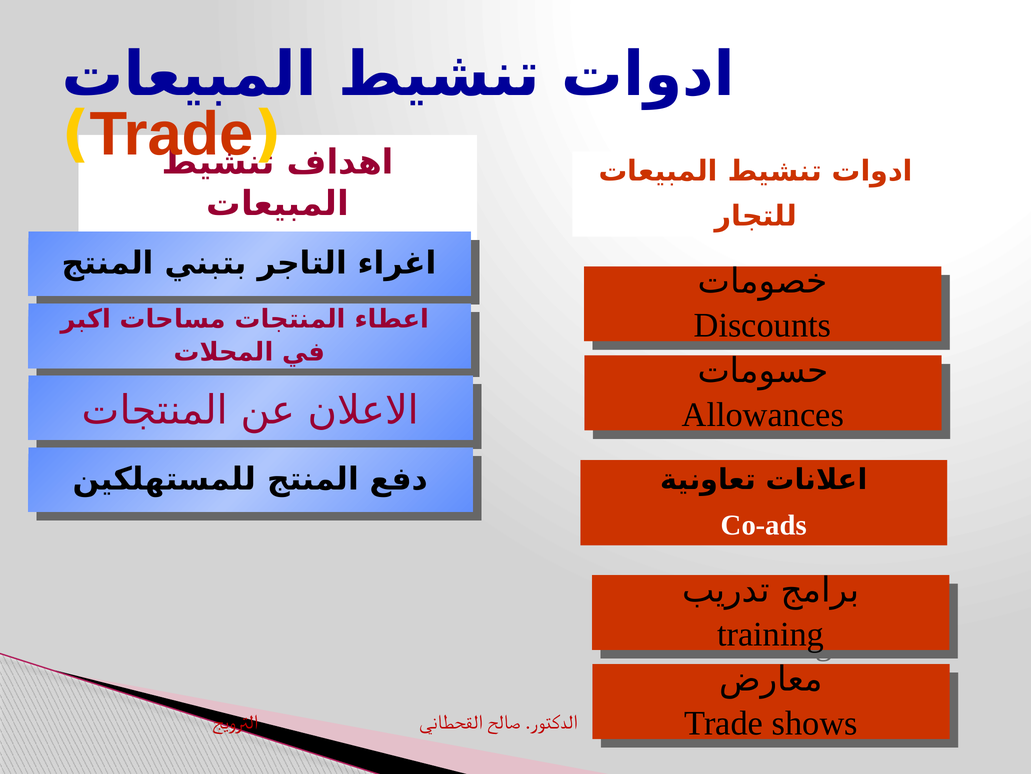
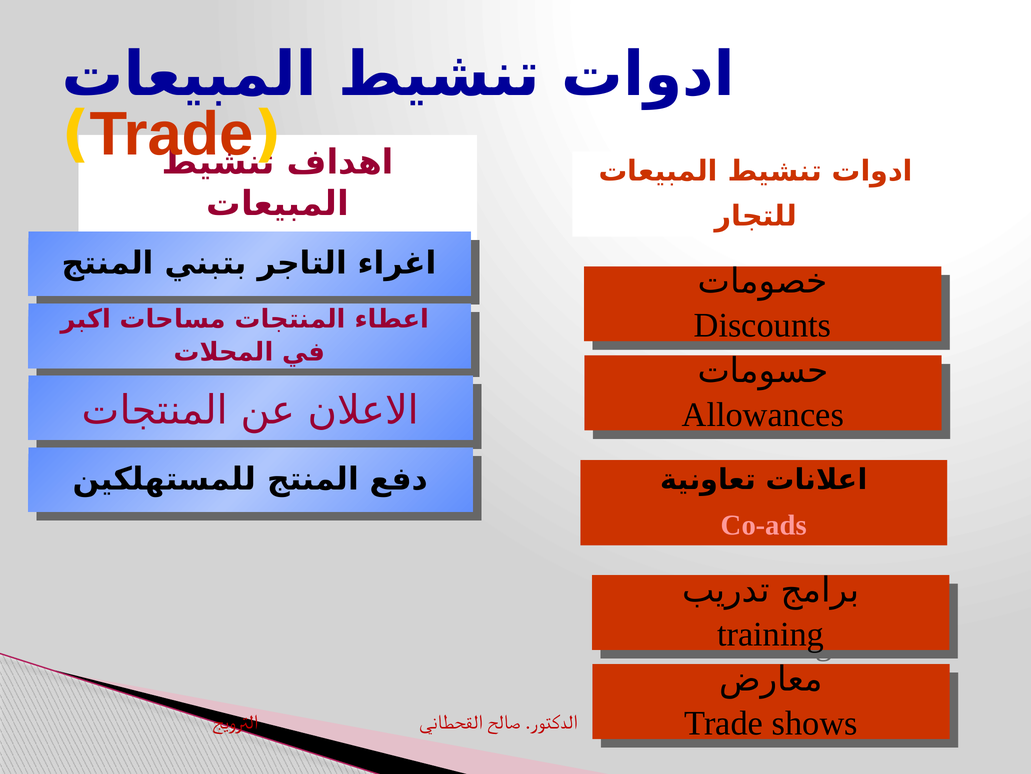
Co-ads colour: white -> pink
